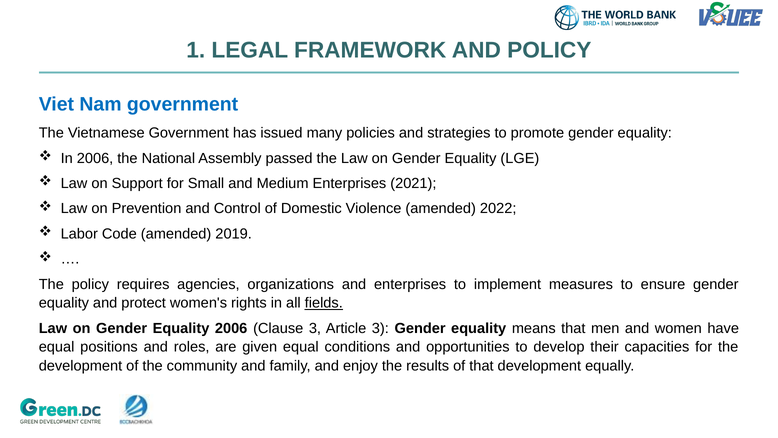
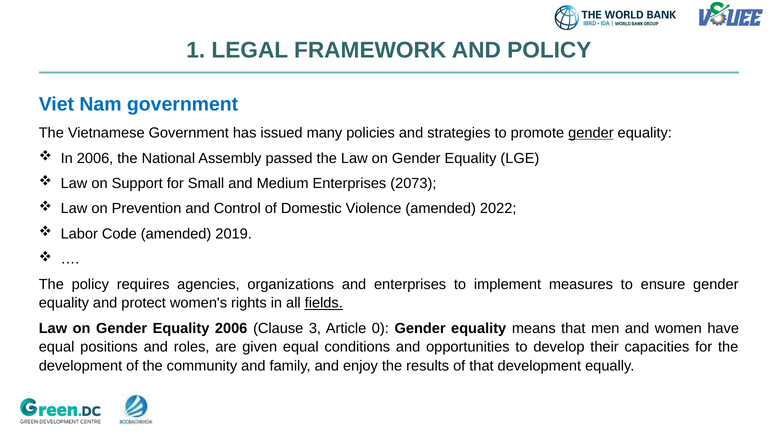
gender at (591, 133) underline: none -> present
2021: 2021 -> 2073
Article 3: 3 -> 0
